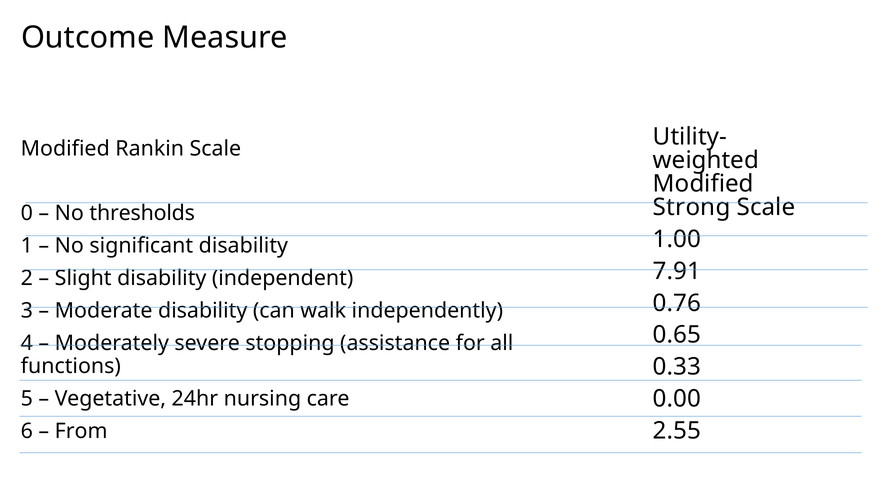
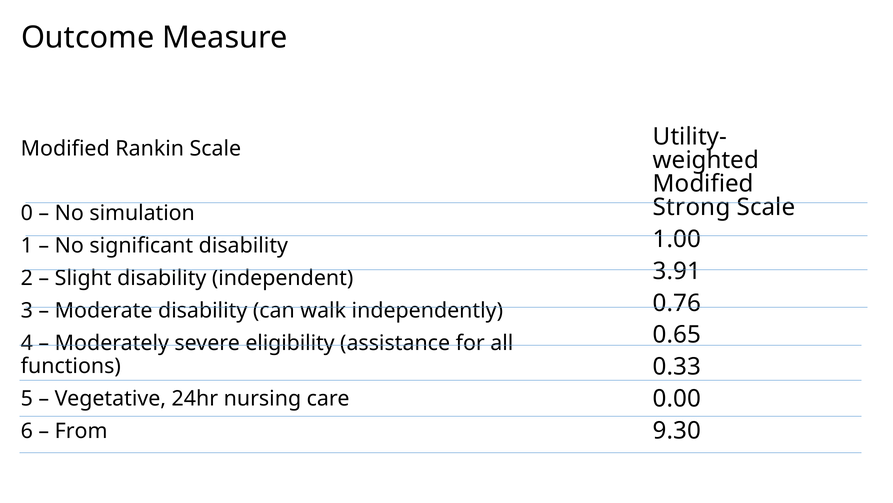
thresholds: thresholds -> simulation
7.91: 7.91 -> 3.91
stopping: stopping -> eligibility
2.55: 2.55 -> 9.30
